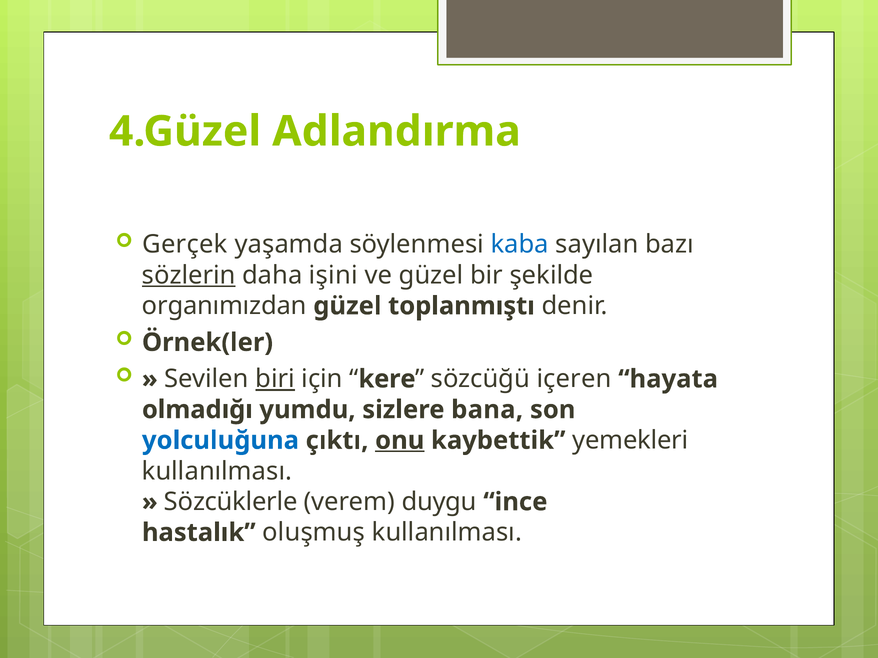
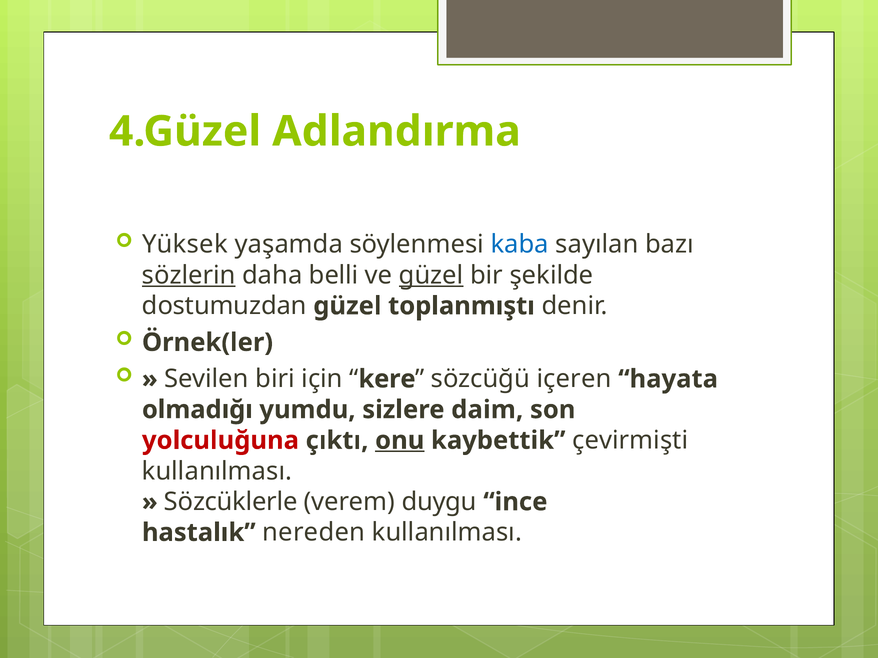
Gerçek: Gerçek -> Yüksek
işini: işini -> belli
güzel at (431, 275) underline: none -> present
organımızdan: organımızdan -> dostumuzdan
biri underline: present -> none
bana: bana -> daim
yolculuğuna colour: blue -> red
yemekleri: yemekleri -> çevirmişti
oluşmuş: oluşmuş -> nereden
